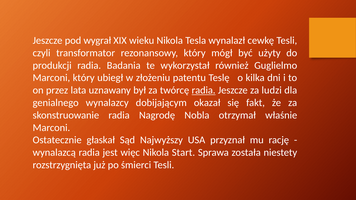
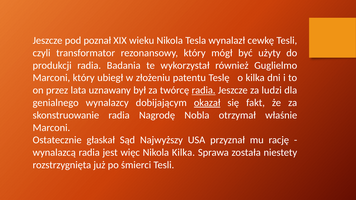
wygrał: wygrał -> poznał
okazał underline: none -> present
Nikola Start: Start -> Kilka
